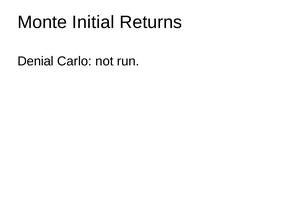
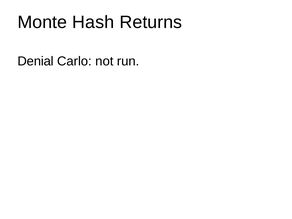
Initial: Initial -> Hash
